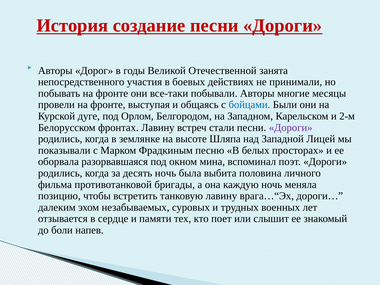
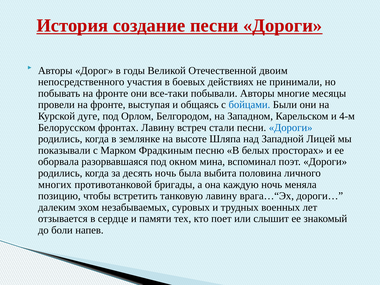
занята: занята -> двоим
2-м: 2-м -> 4-м
Дороги at (291, 128) colour: purple -> blue
фильма: фильма -> многих
